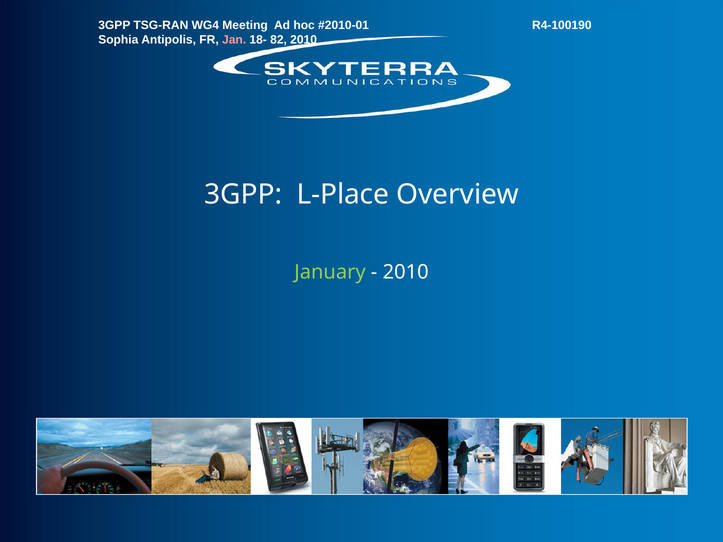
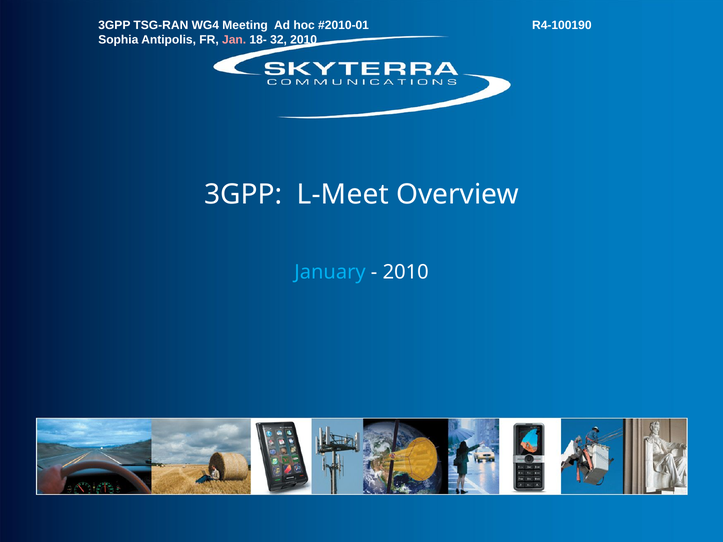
82: 82 -> 32
L-Place: L-Place -> L-Meet
January colour: light green -> light blue
